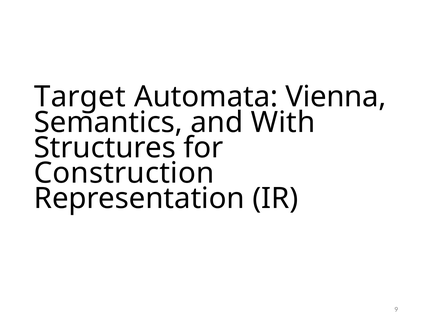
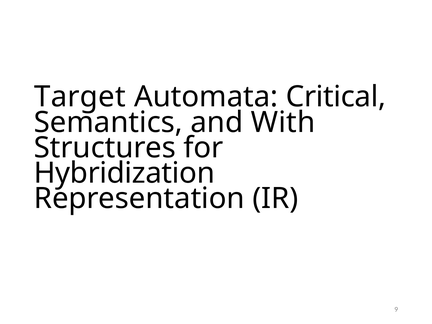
Vienna: Vienna -> Critical
Construction: Construction -> Hybridization
